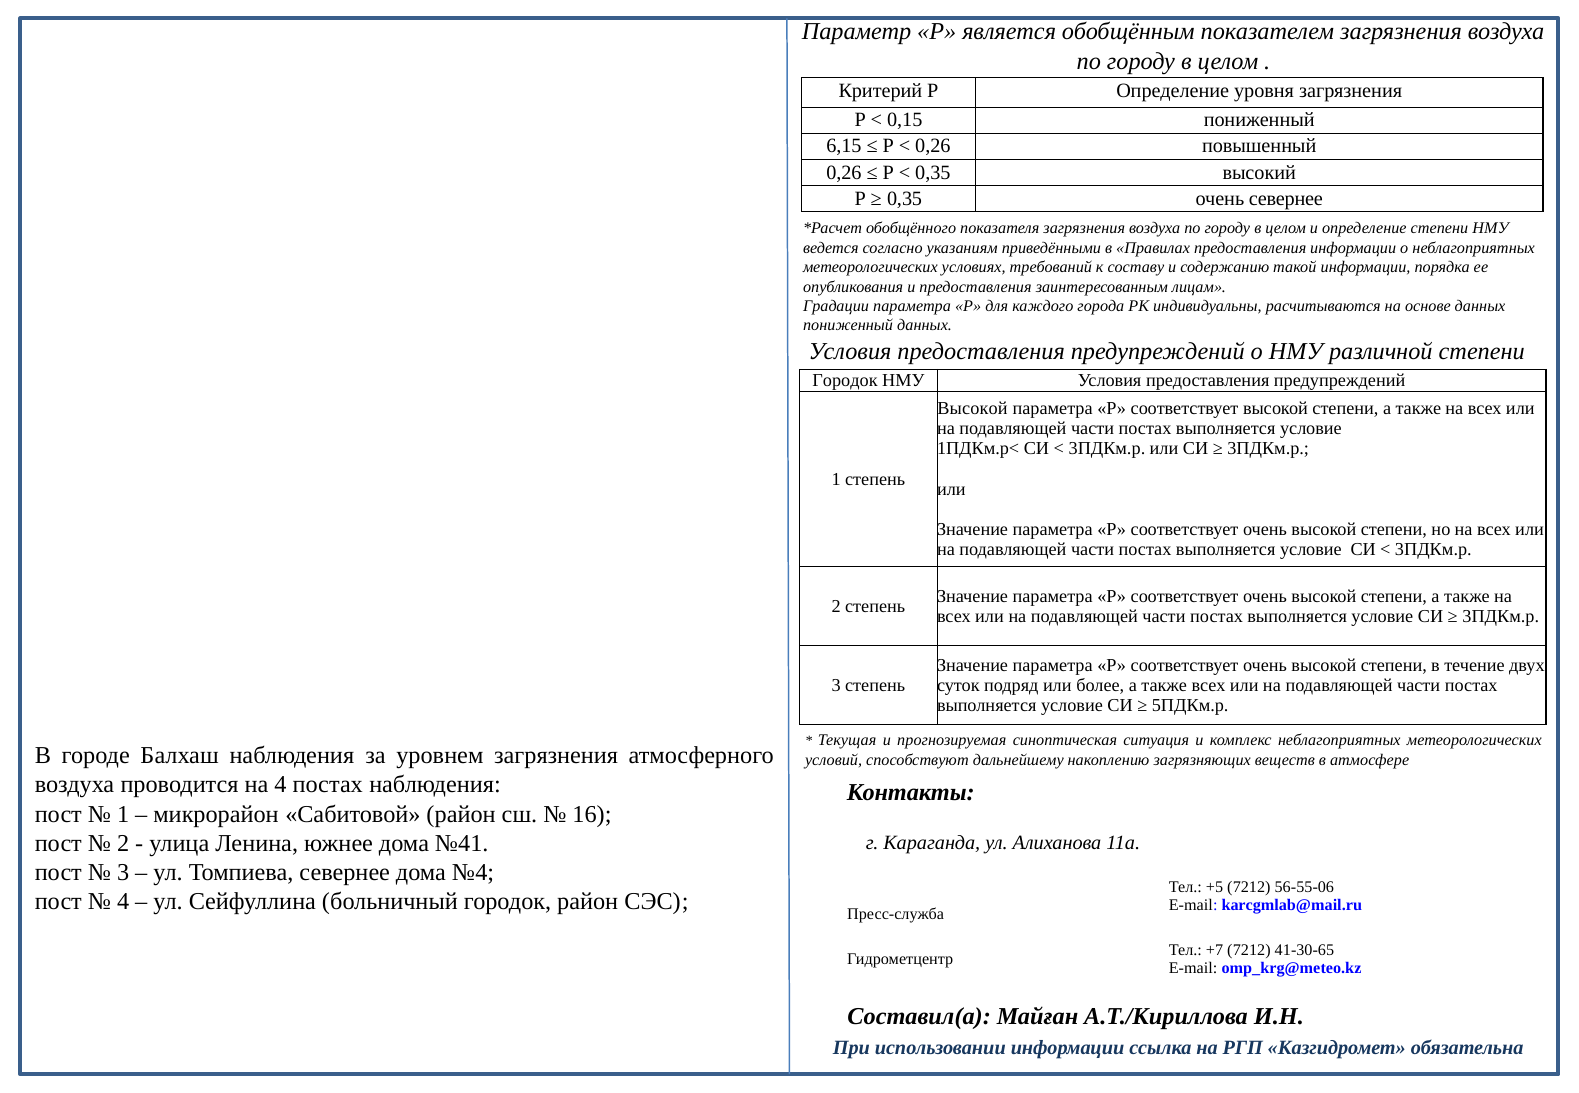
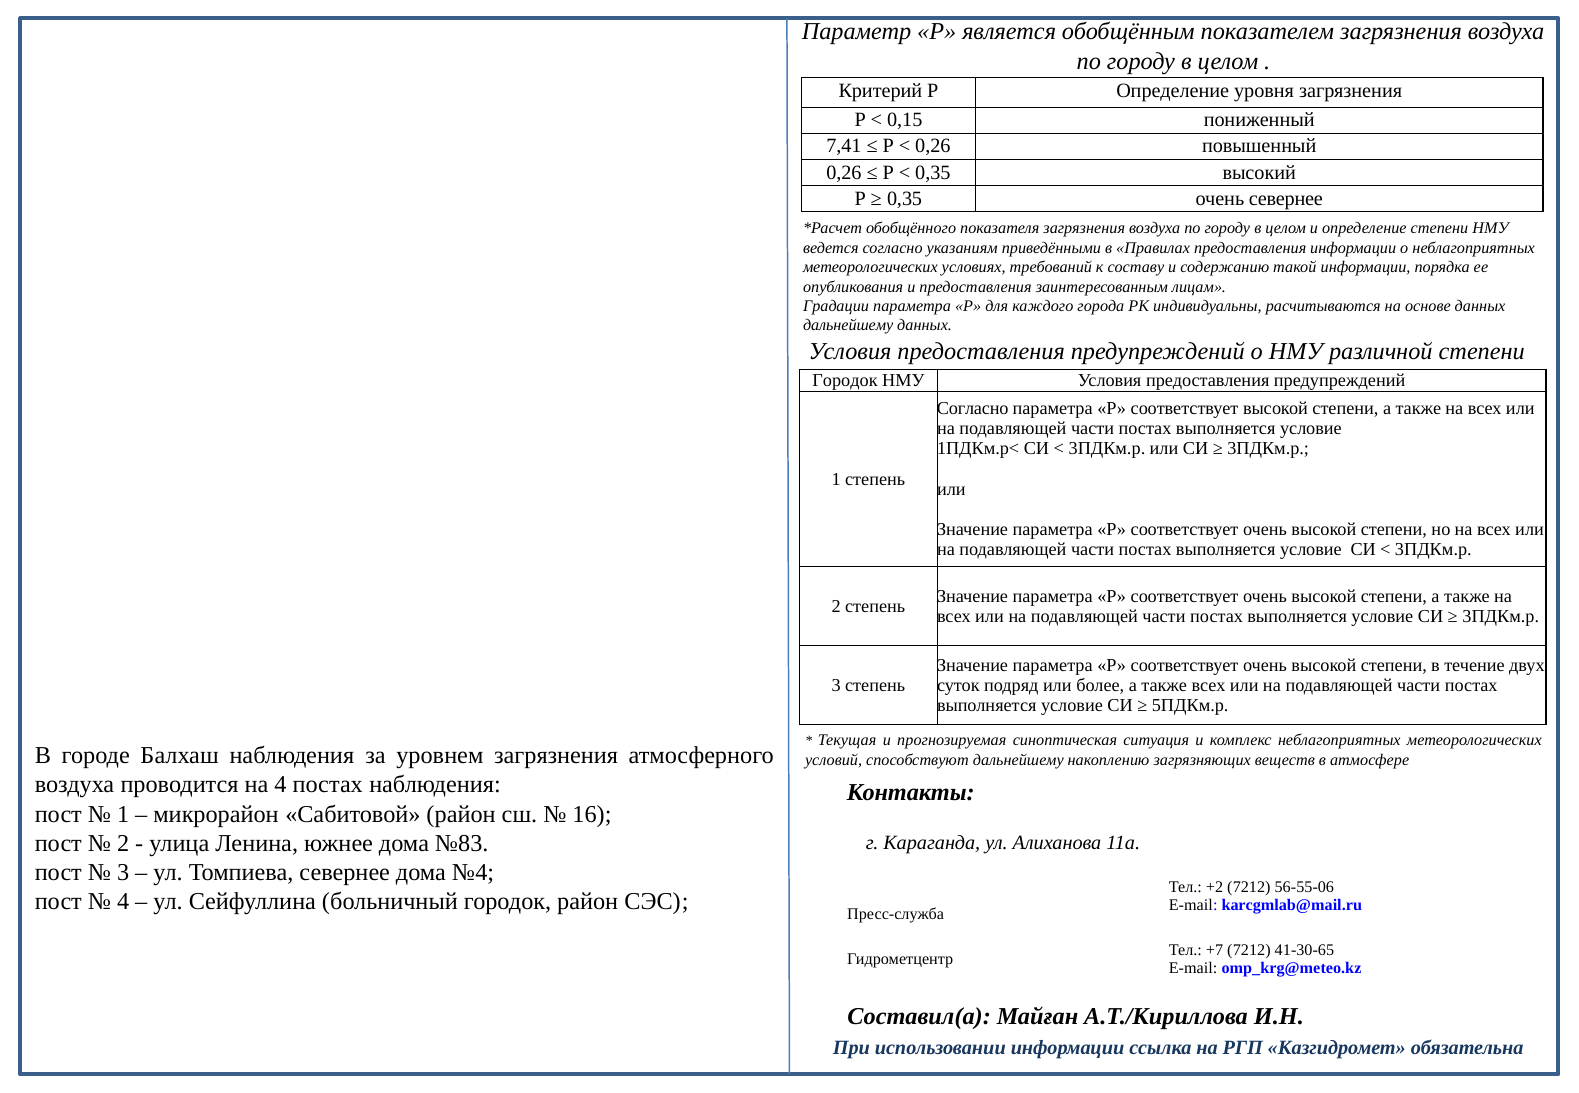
6,15: 6,15 -> 7,41
пониженный at (848, 326): пониженный -> дальнейшему
Высокой at (972, 408): Высокой -> Согласно
№41: №41 -> №83
+5: +5 -> +2
